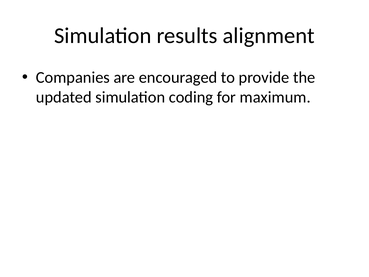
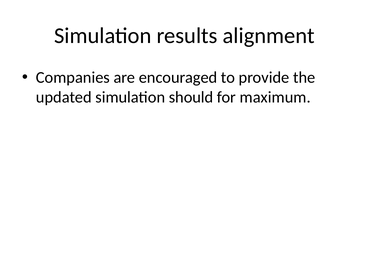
coding: coding -> should
